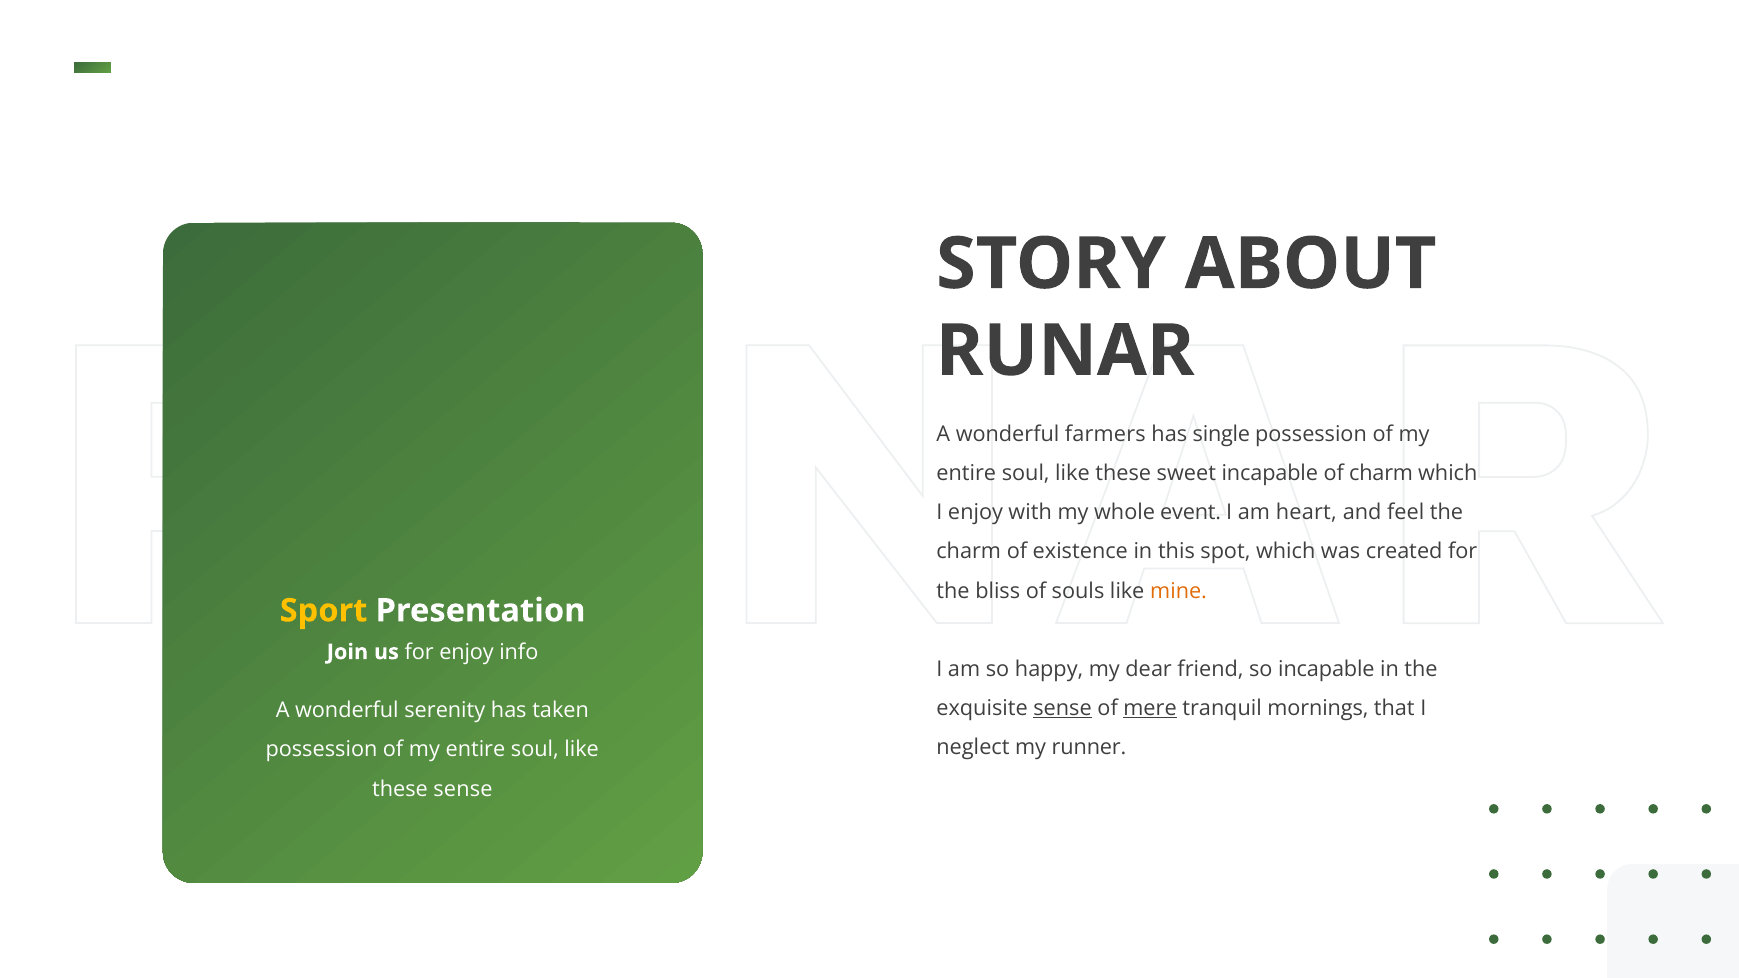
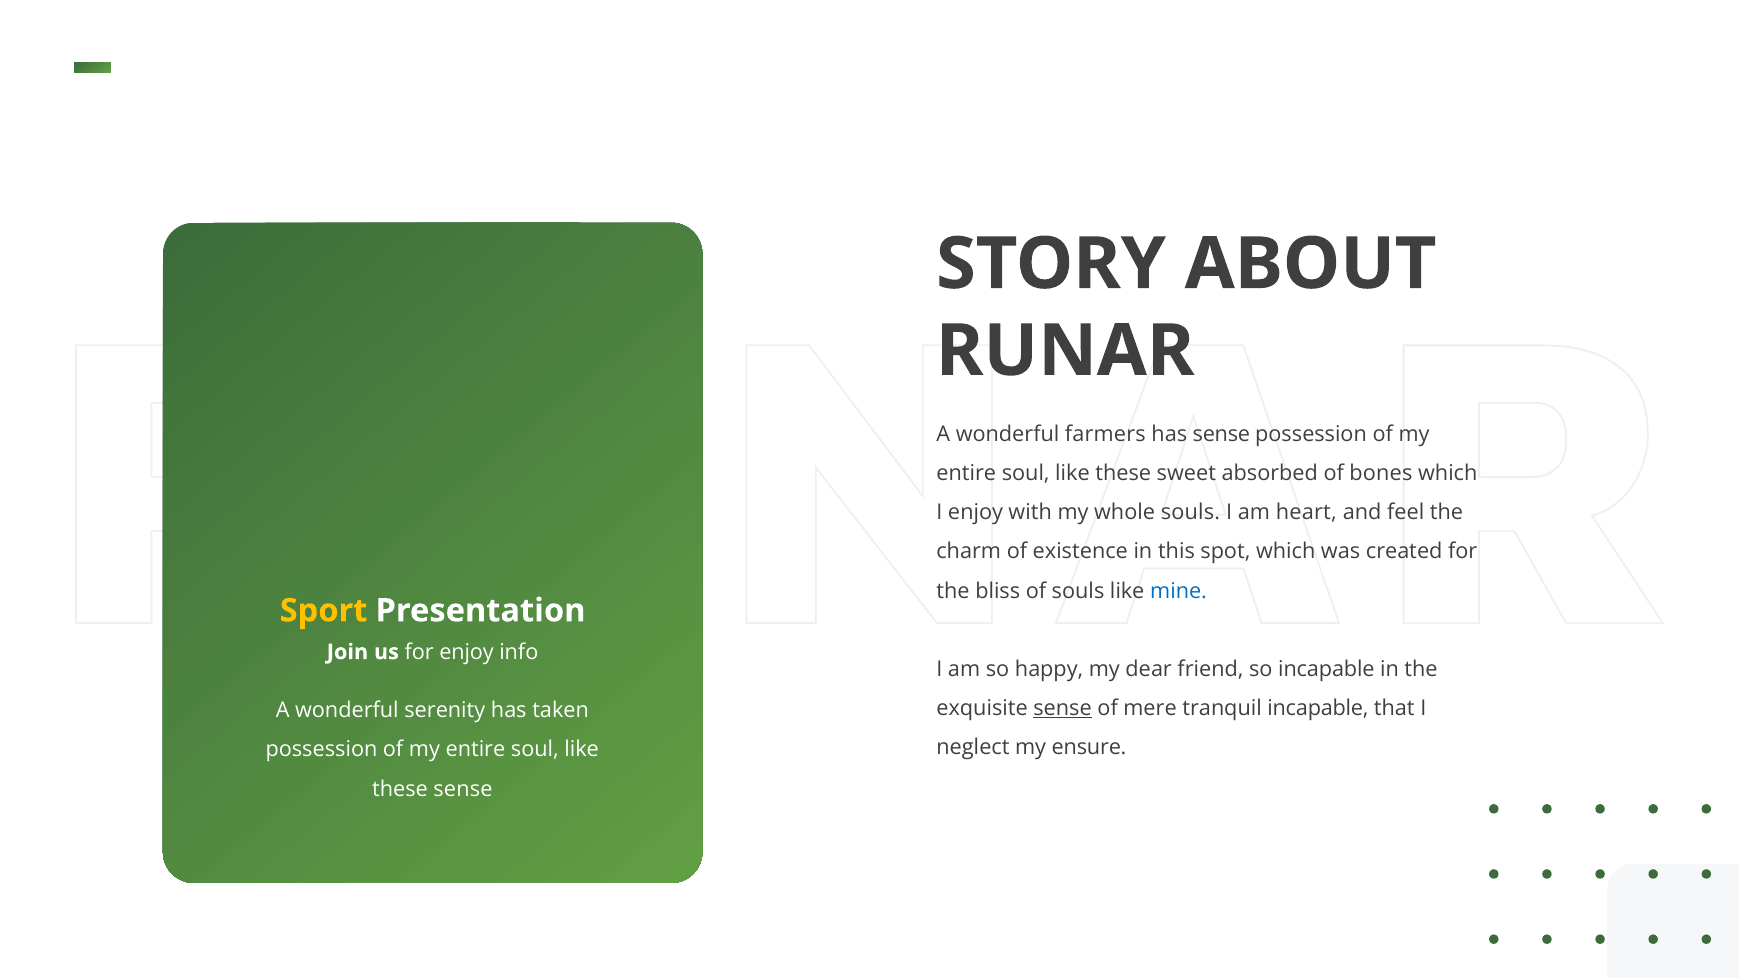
has single: single -> sense
sweet incapable: incapable -> absorbed
of charm: charm -> bones
whole event: event -> souls
mine colour: orange -> blue
mere underline: present -> none
tranquil mornings: mornings -> incapable
runner: runner -> ensure
